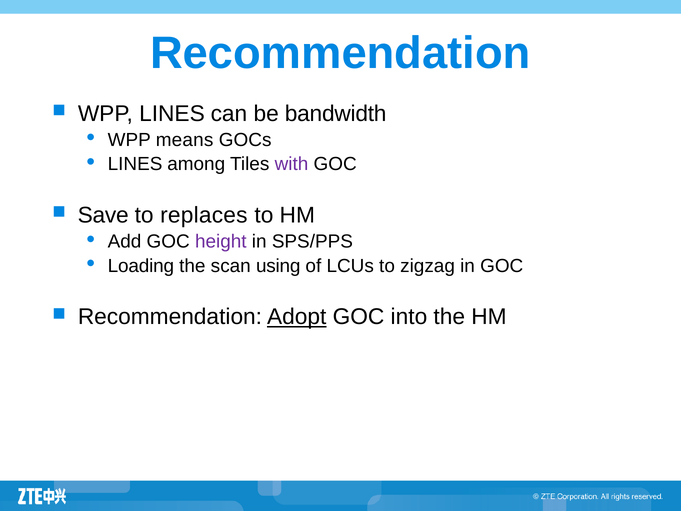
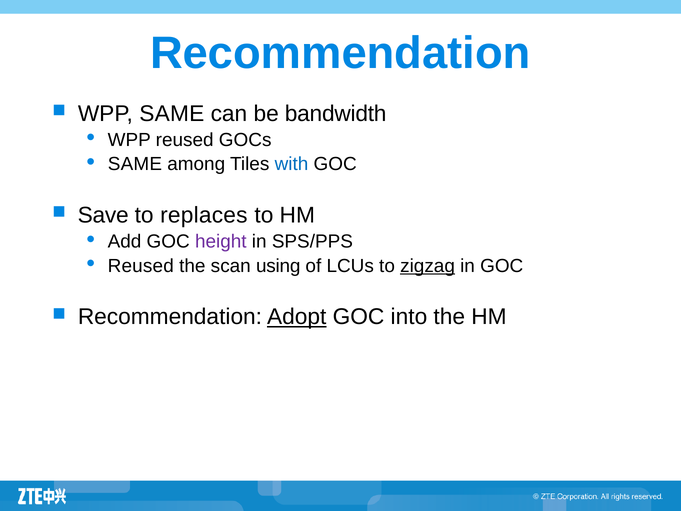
WPP LINES: LINES -> SAME
WPP means: means -> reused
LINES at (135, 164): LINES -> SAME
with colour: purple -> blue
Loading at (141, 266): Loading -> Reused
zigzag underline: none -> present
